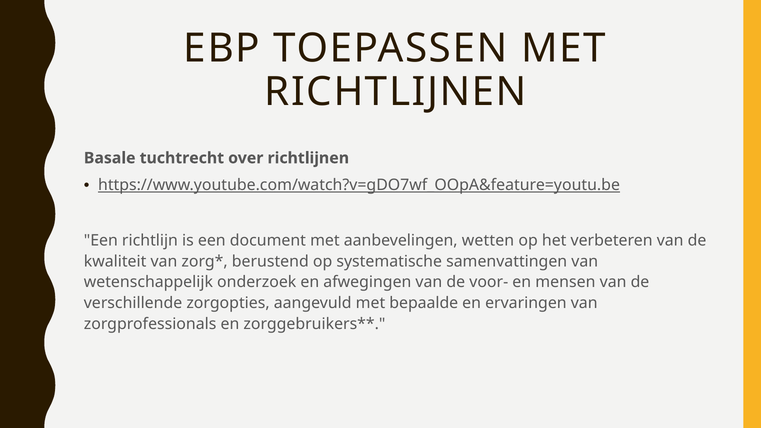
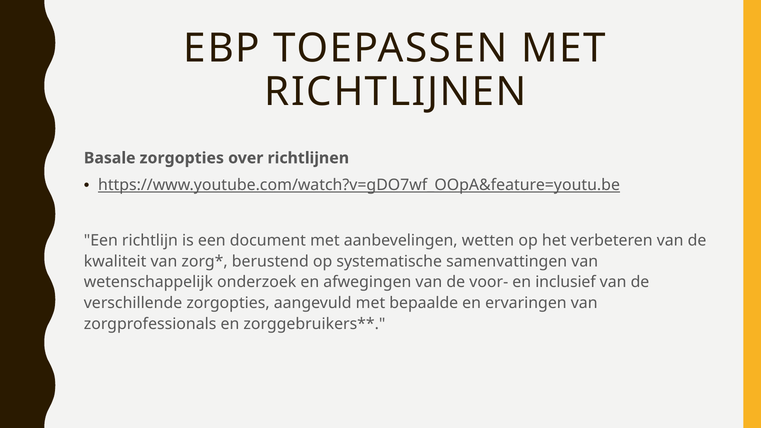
Basale tuchtrecht: tuchtrecht -> zorgopties
mensen: mensen -> inclusief
